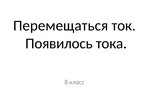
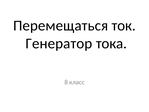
Появилось: Появилось -> Генератор
